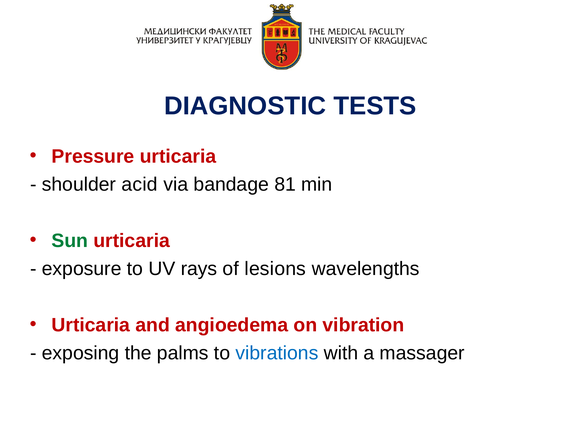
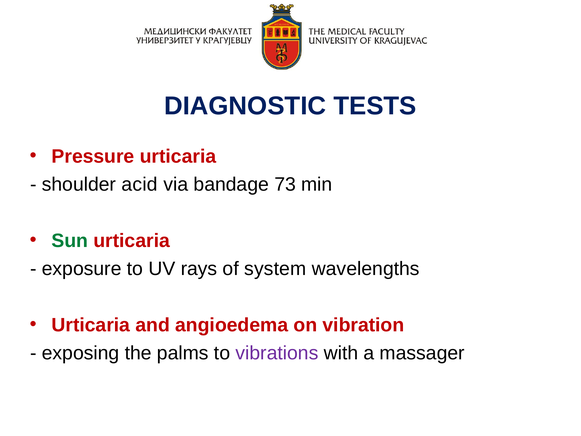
81: 81 -> 73
lesions: lesions -> system
vibrations colour: blue -> purple
